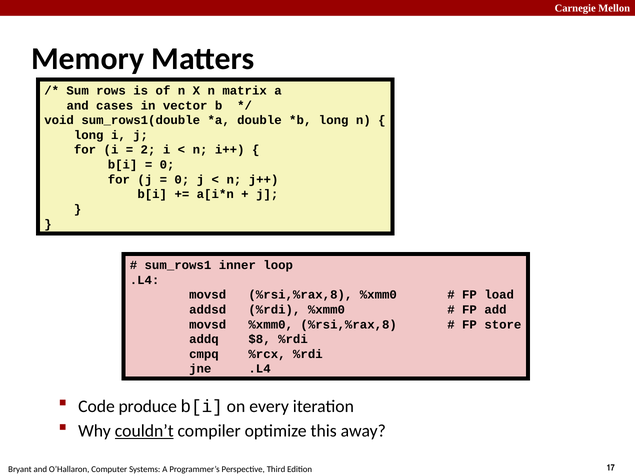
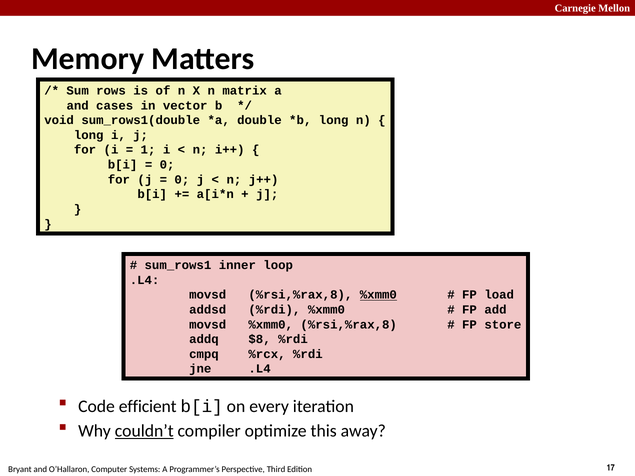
2: 2 -> 1
%xmm0 at (378, 295) underline: none -> present
produce: produce -> efficient
